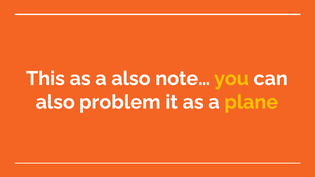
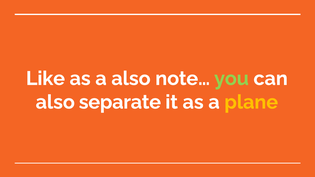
This: This -> Like
you colour: yellow -> light green
problem: problem -> separate
